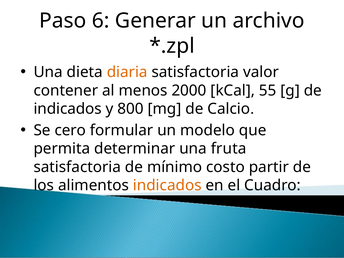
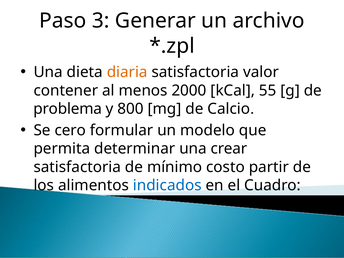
6: 6 -> 3
indicados at (68, 109): indicados -> problema
fruta: fruta -> crear
indicados at (167, 185) colour: orange -> blue
